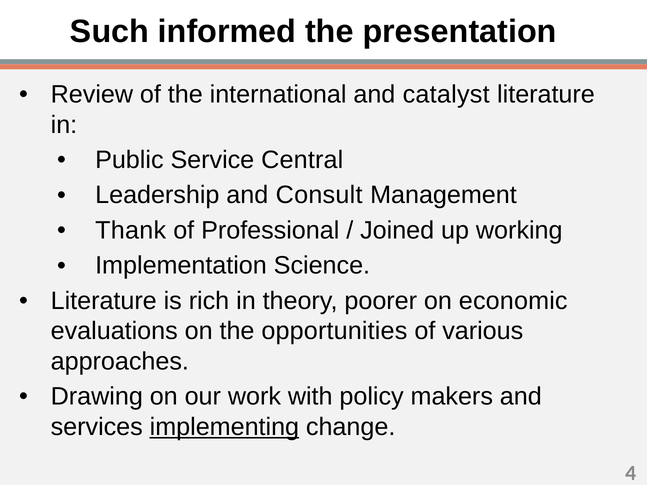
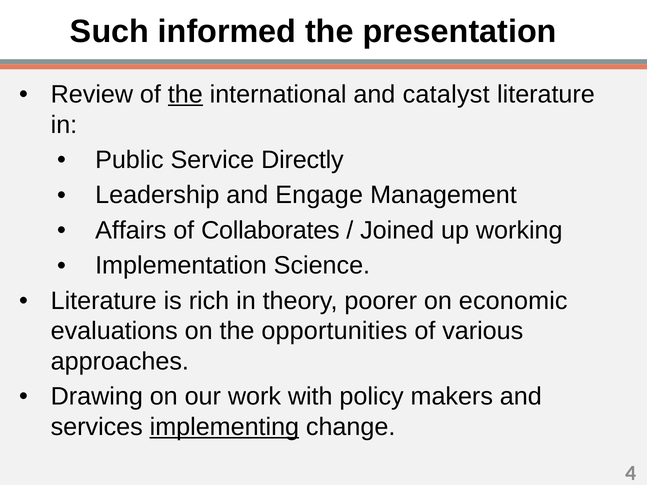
the at (185, 95) underline: none -> present
Central: Central -> Directly
Consult: Consult -> Engage
Thank: Thank -> Affairs
Professional: Professional -> Collaborates
